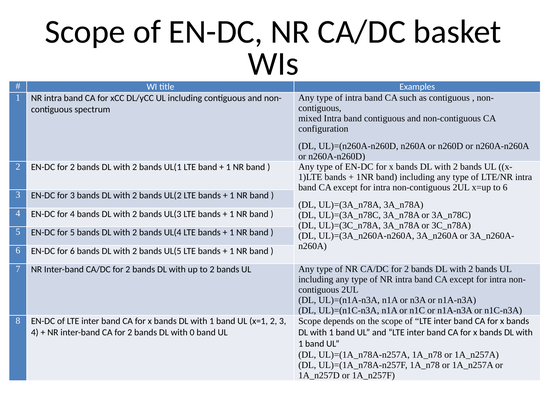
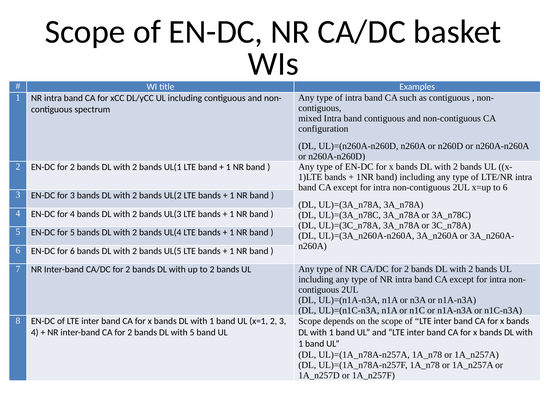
with 0: 0 -> 5
